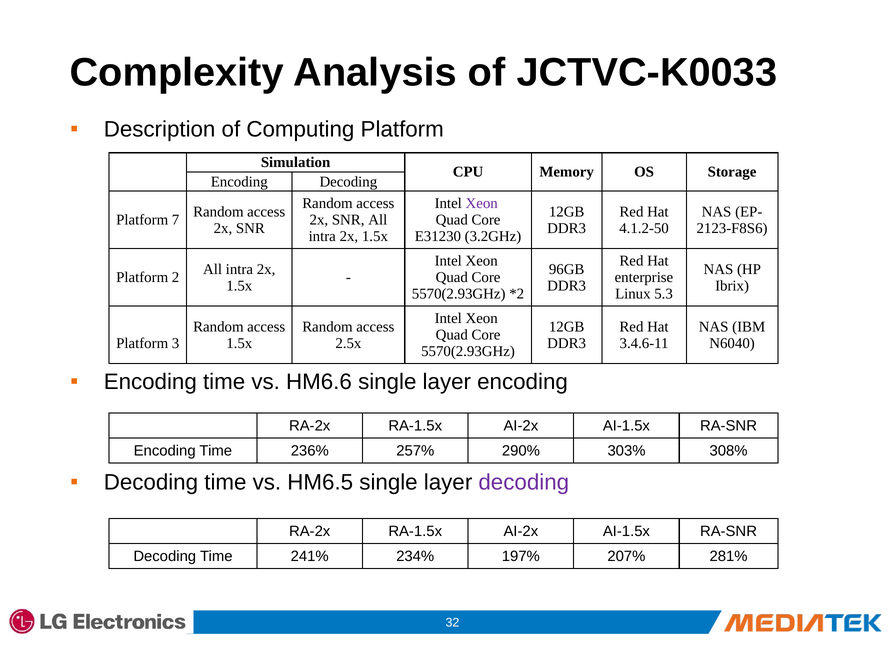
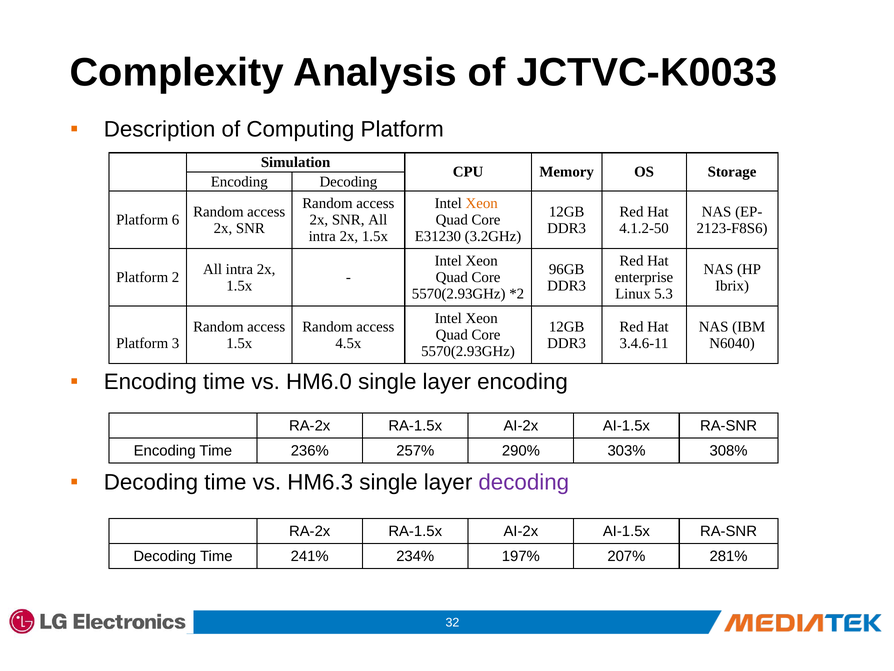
Xeon at (482, 203) colour: purple -> orange
7: 7 -> 6
2.5x: 2.5x -> 4.5x
HM6.6: HM6.6 -> HM6.0
HM6.5: HM6.5 -> HM6.3
